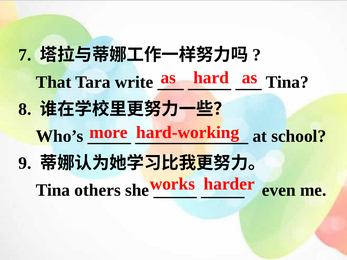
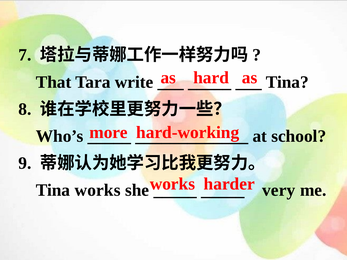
Tina others: others -> works
even: even -> very
